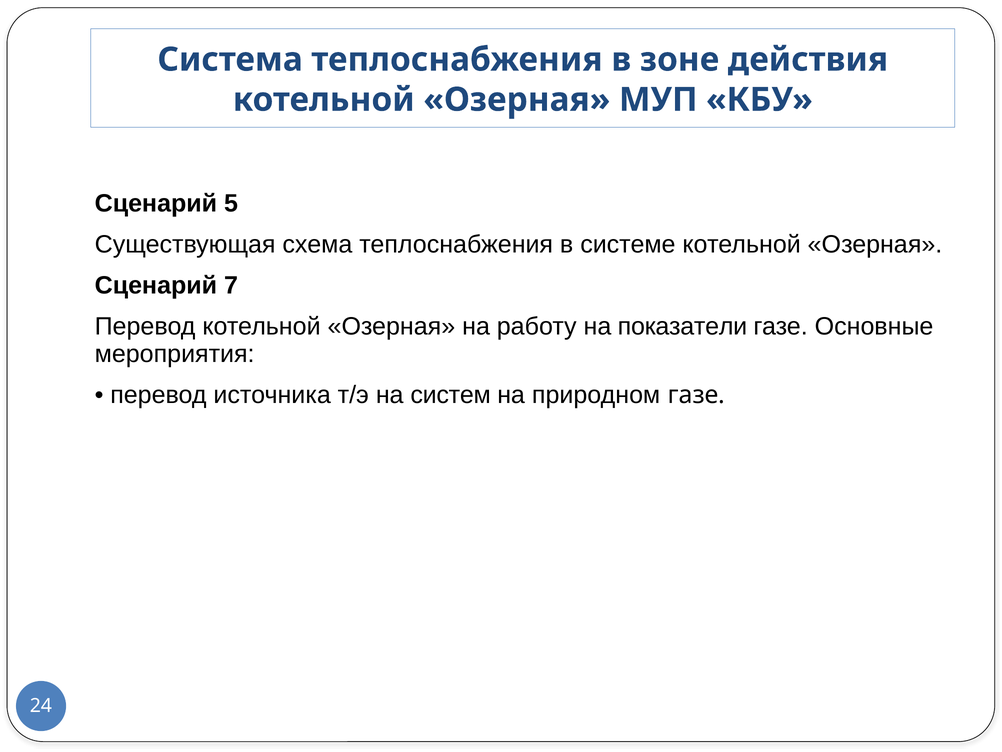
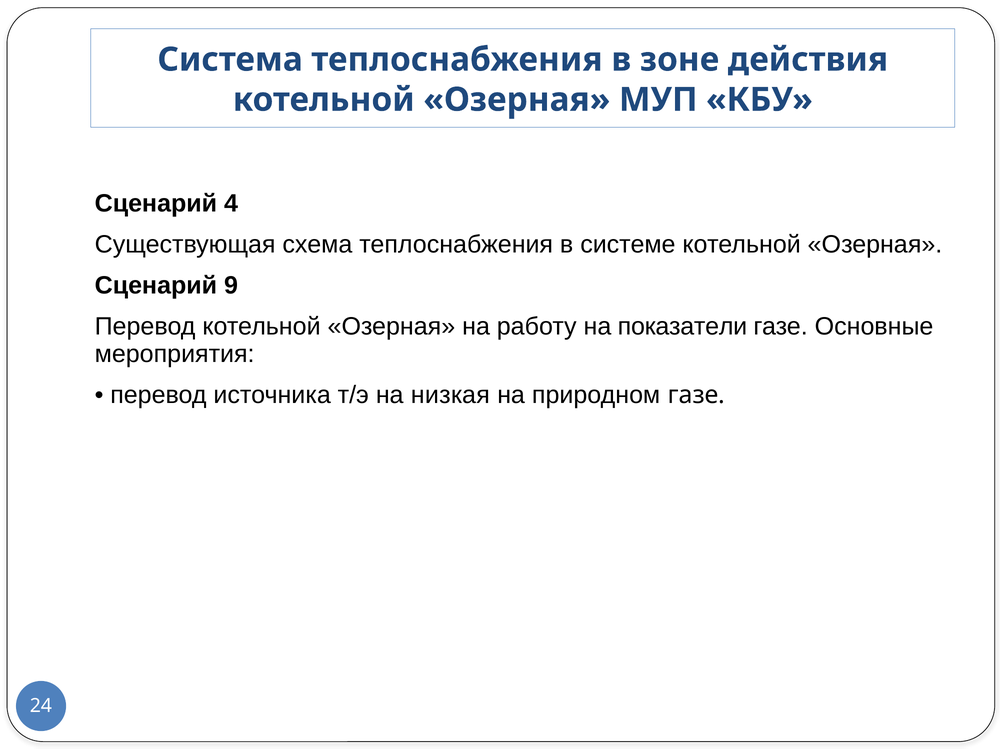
5: 5 -> 4
7: 7 -> 9
систем: систем -> низкая
